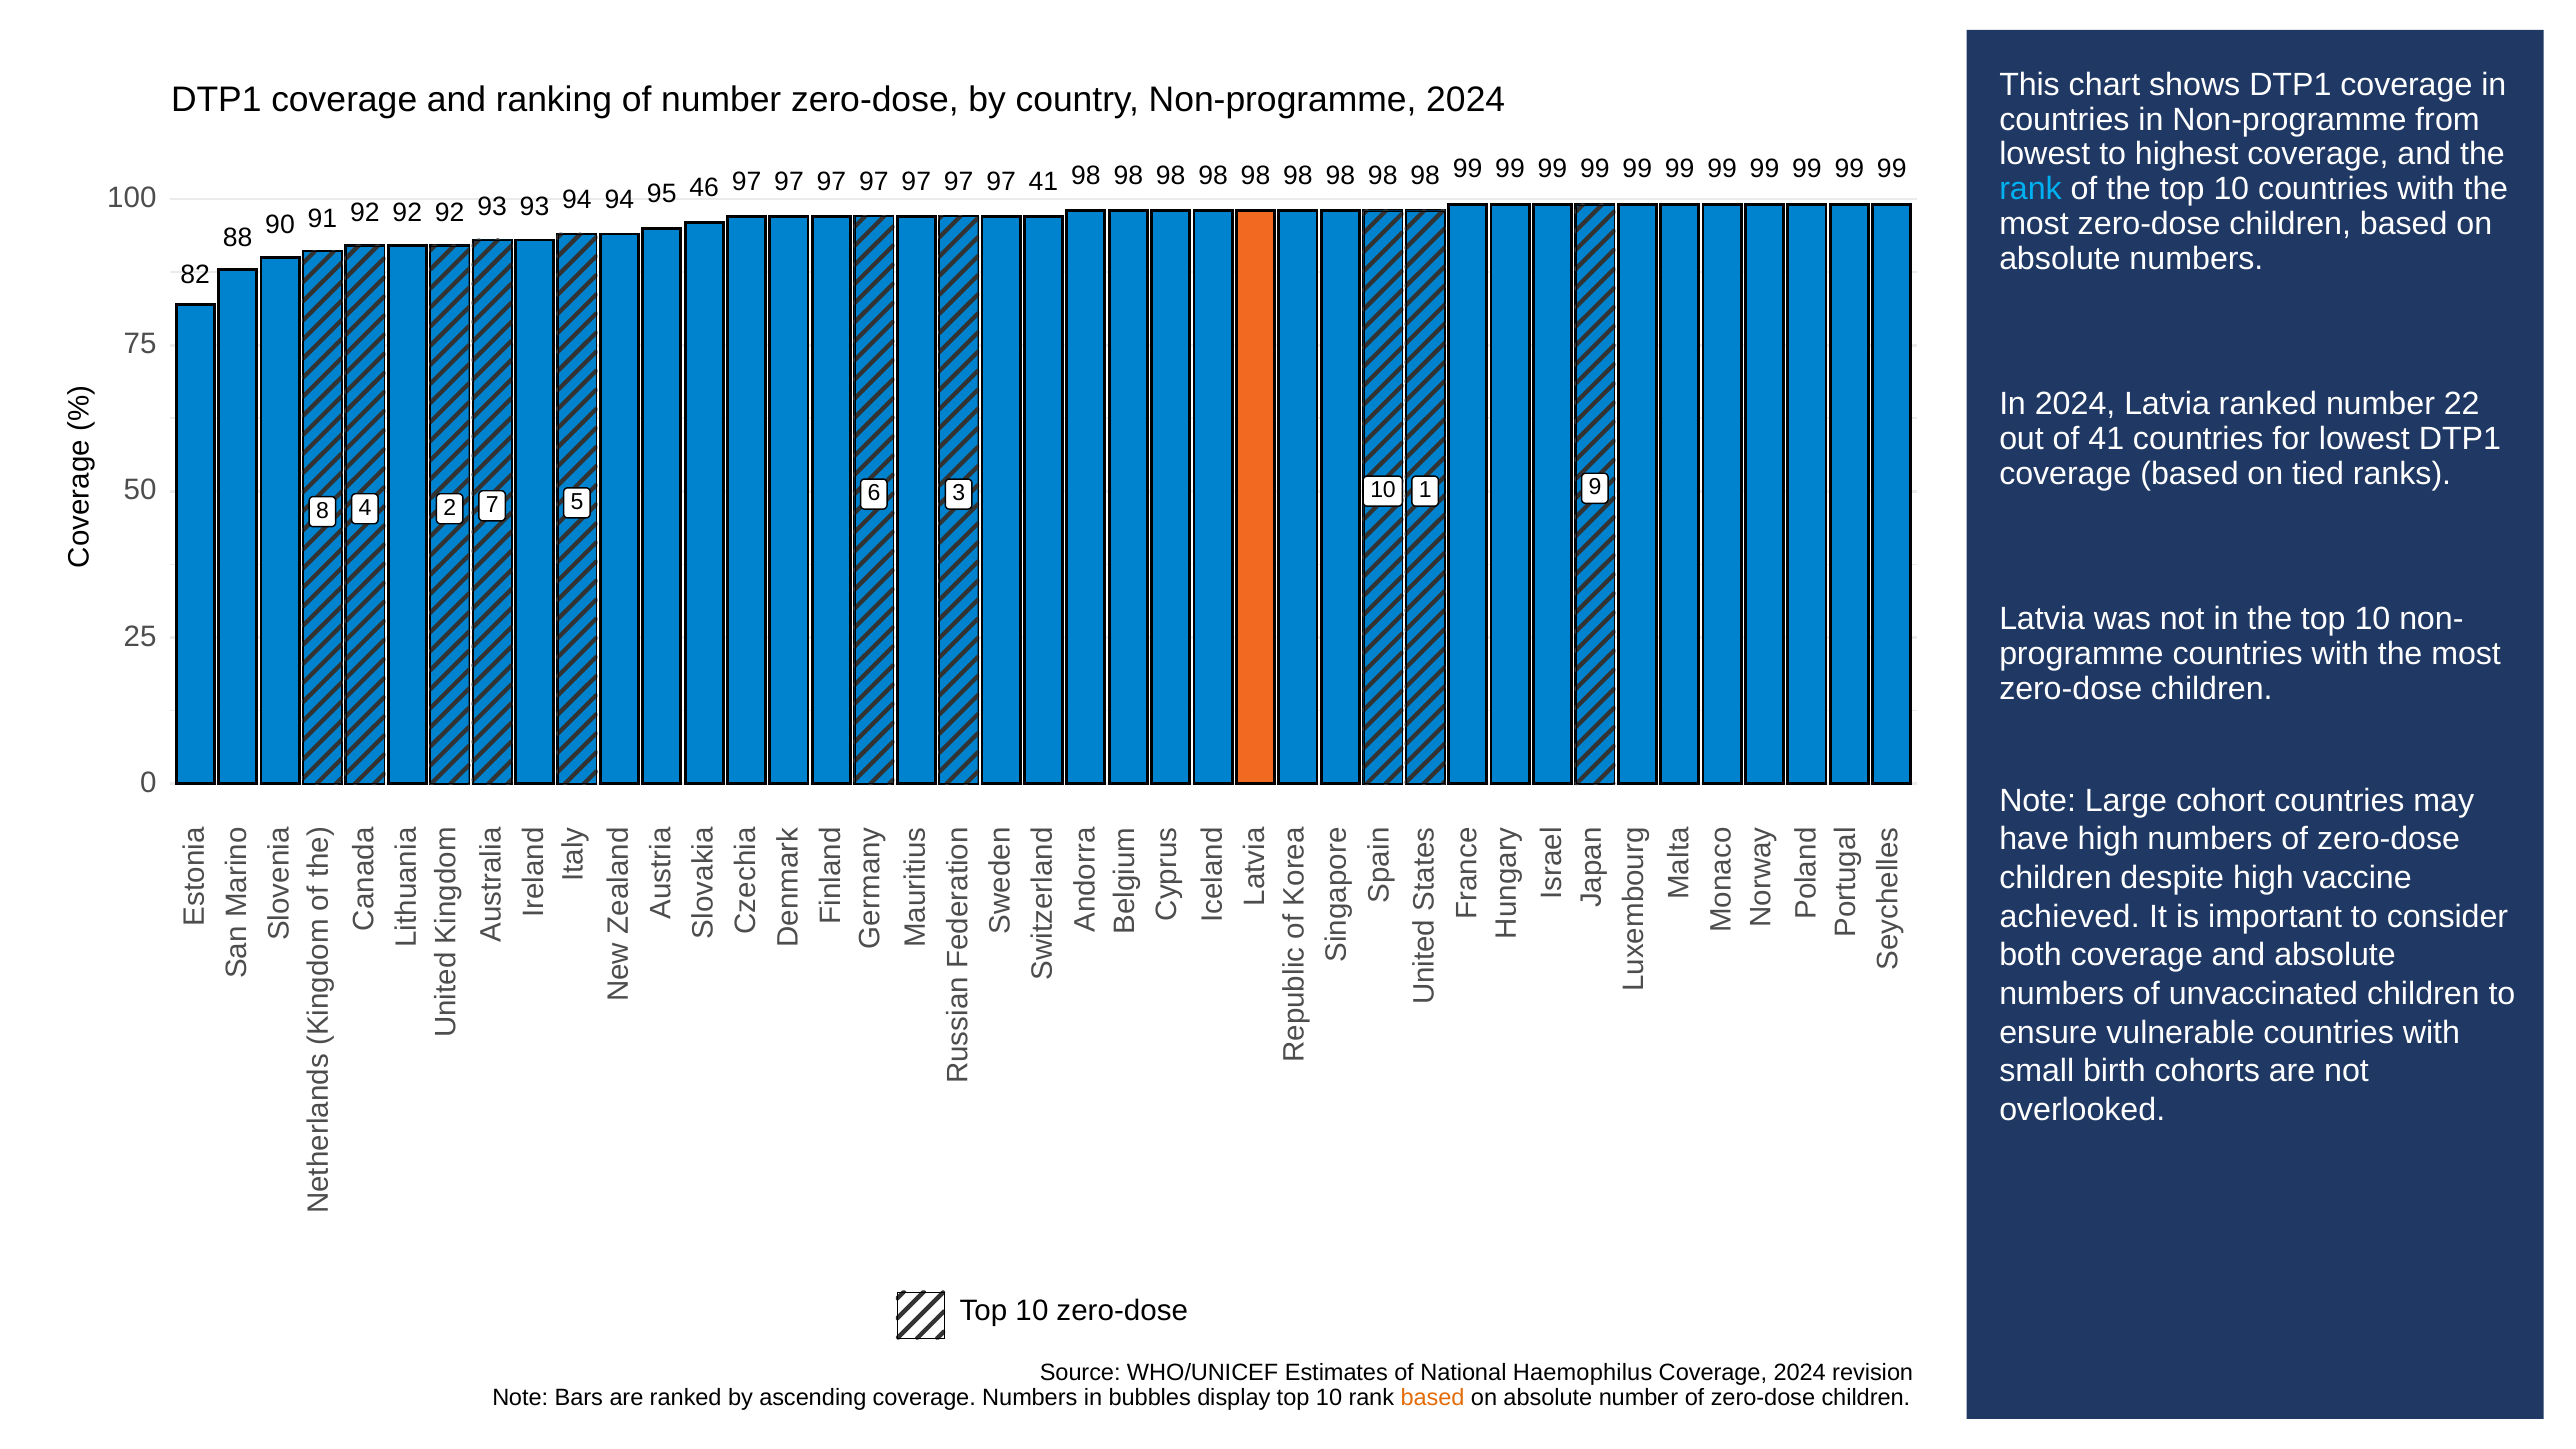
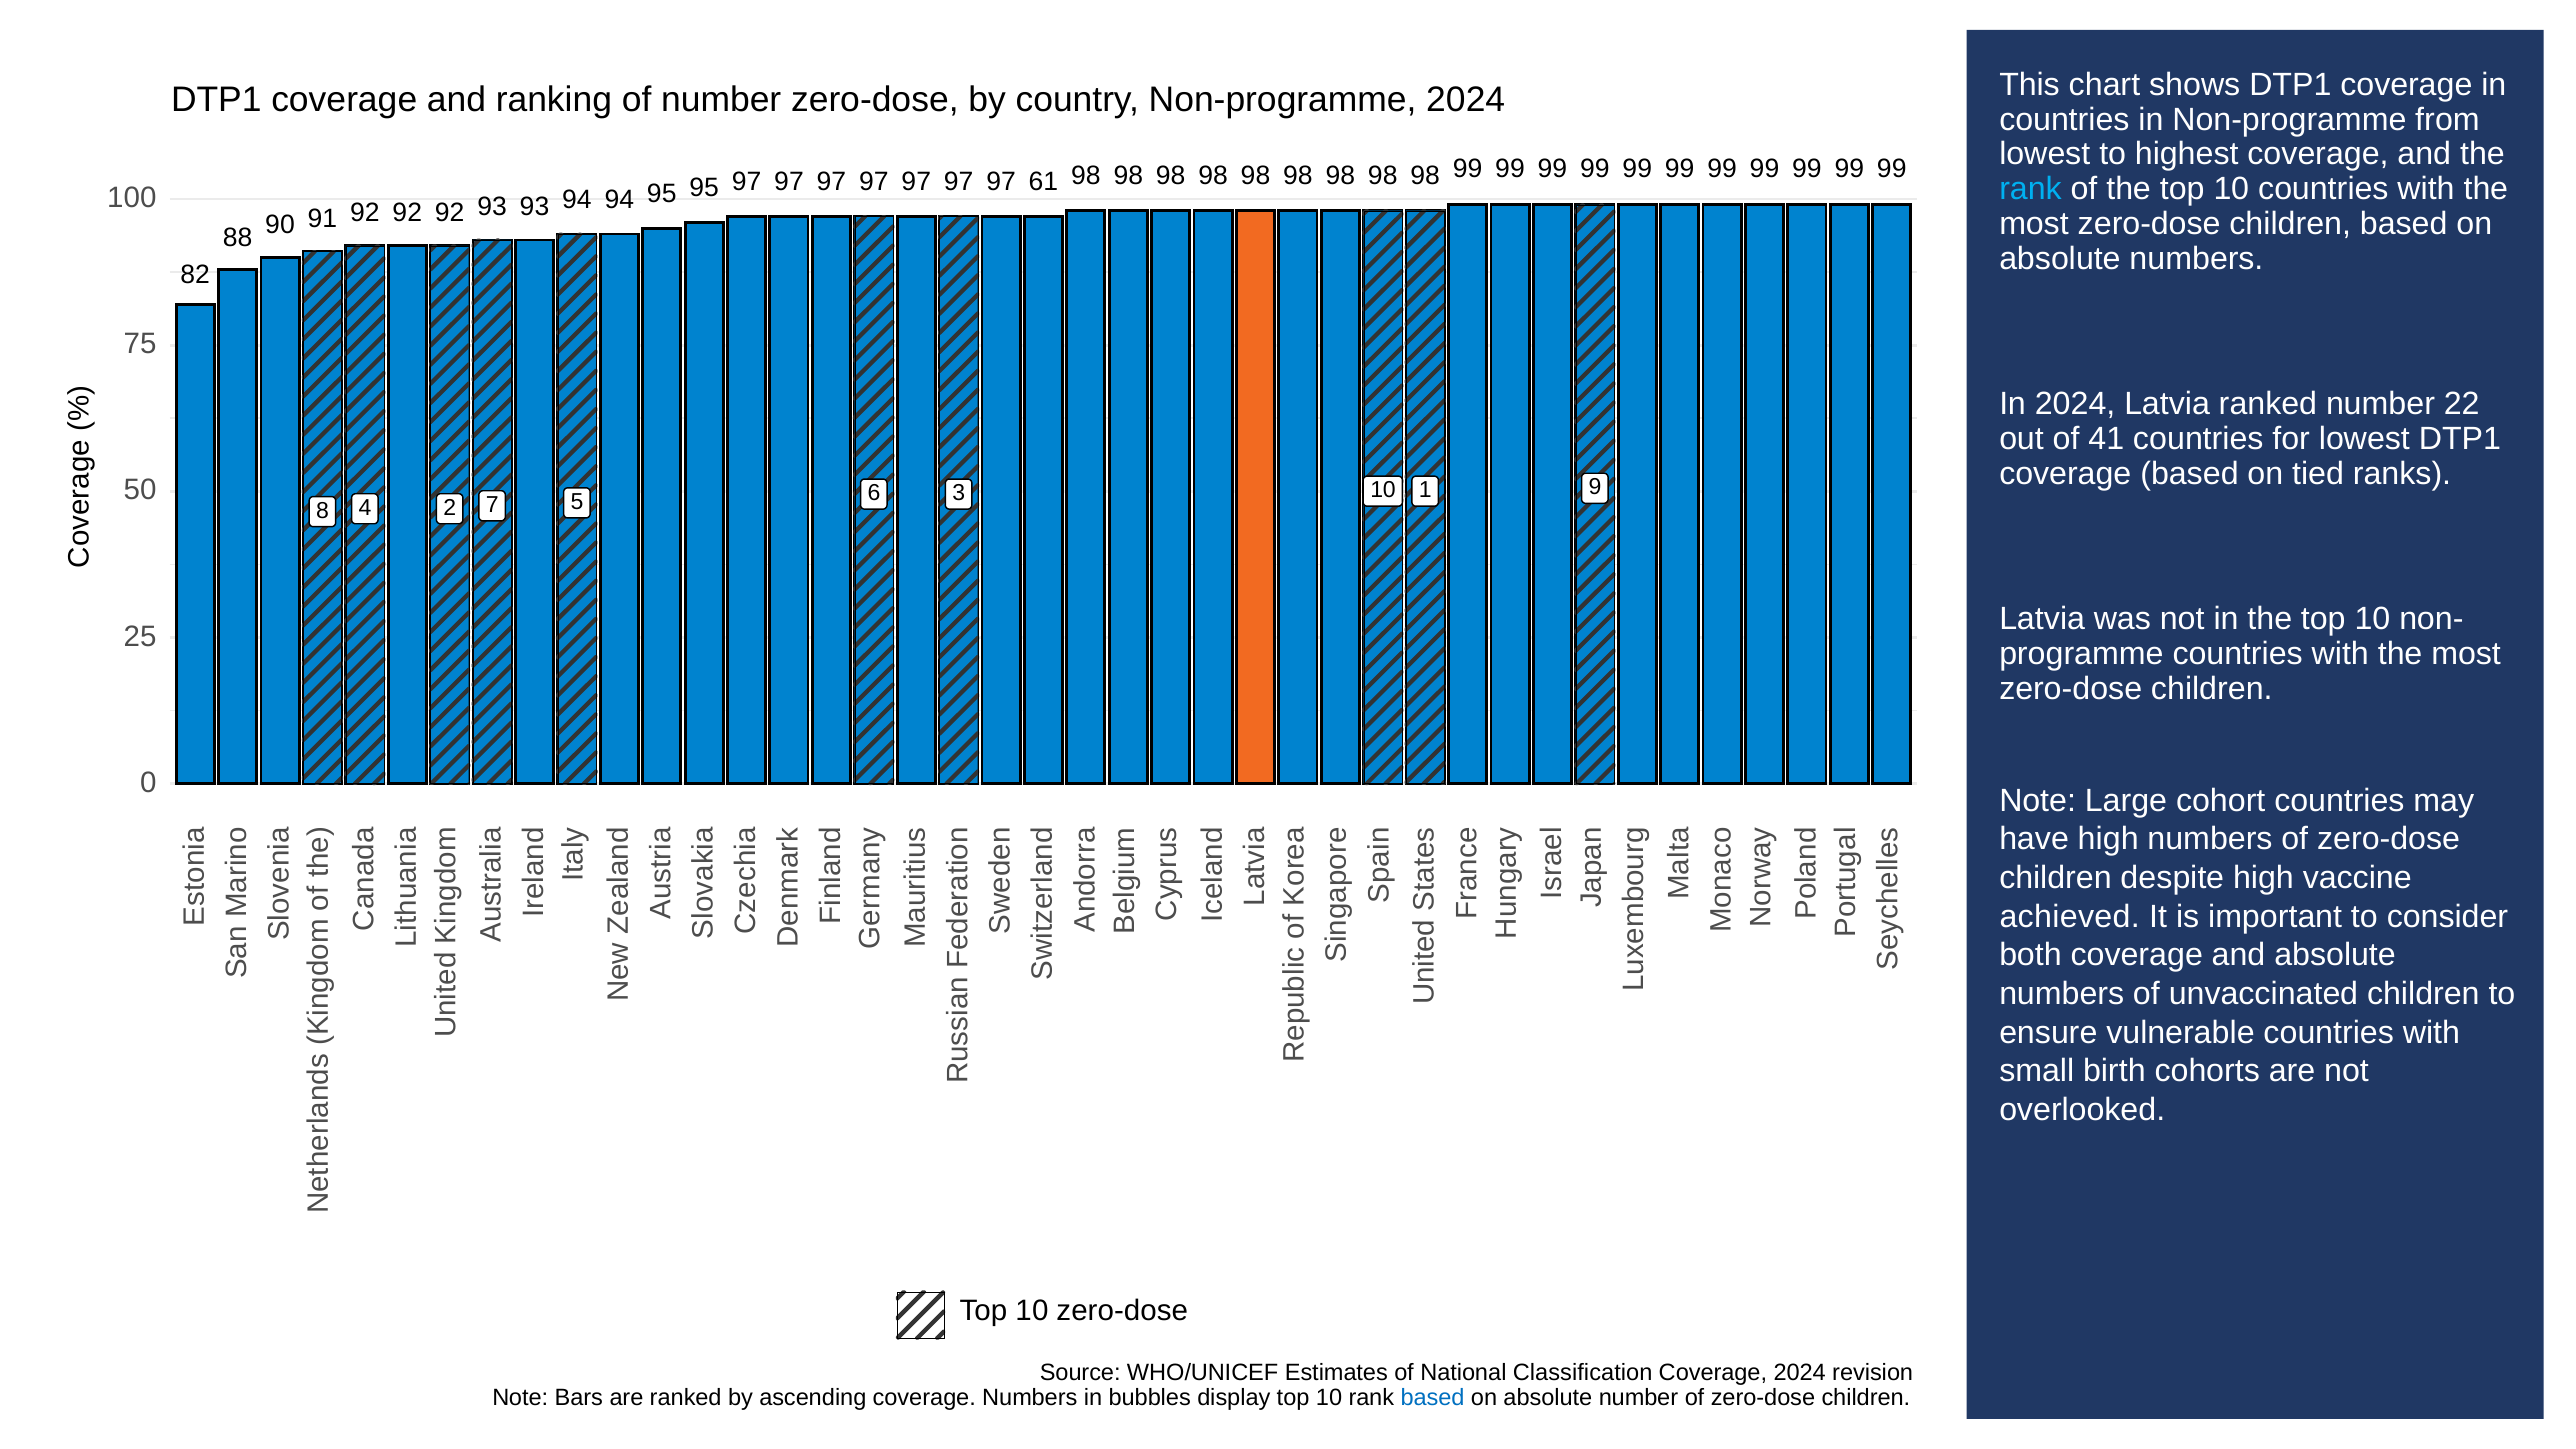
97 41: 41 -> 61
95 46: 46 -> 95
Haemophilus: Haemophilus -> Classification
based at (1433, 1398) colour: orange -> blue
